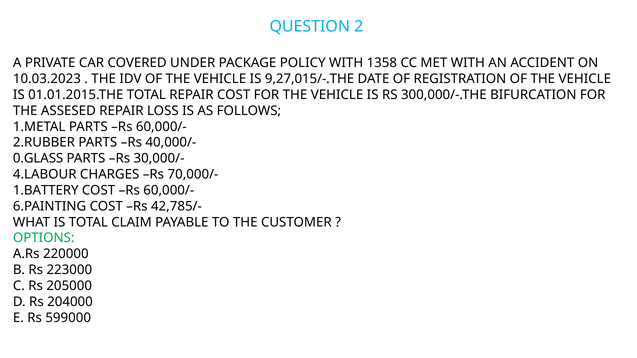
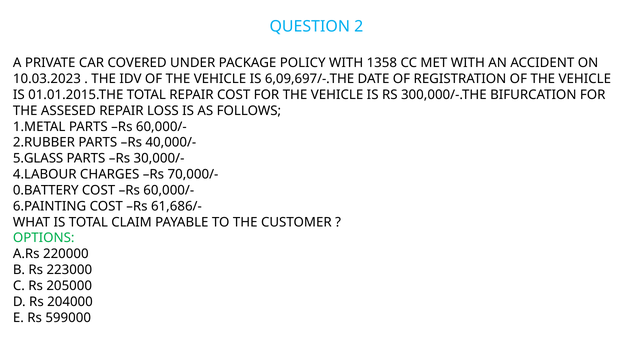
9,27,015/-.THE: 9,27,015/-.THE -> 6,09,697/-.THE
0.GLASS: 0.GLASS -> 5.GLASS
1.BATTERY: 1.BATTERY -> 0.BATTERY
42,785/-: 42,785/- -> 61,686/-
